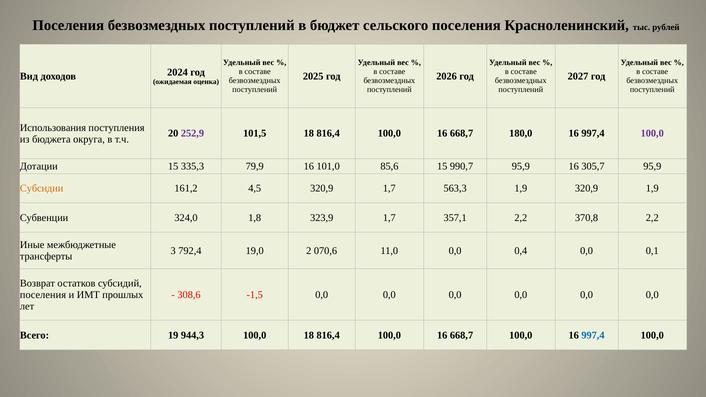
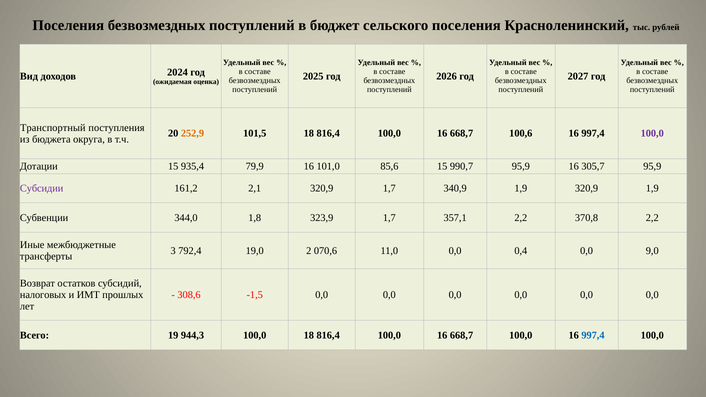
Использования: Использования -> Транспортный
252,9 colour: purple -> orange
180,0: 180,0 -> 100,6
335,3: 335,3 -> 935,4
Субсидии colour: orange -> purple
4,5: 4,5 -> 2,1
563,3: 563,3 -> 340,9
324,0: 324,0 -> 344,0
0,1: 0,1 -> 9,0
поселения at (43, 295): поселения -> налоговых
